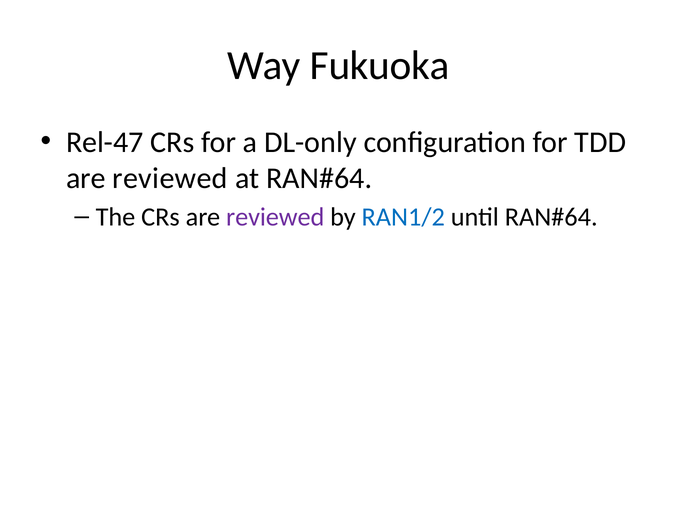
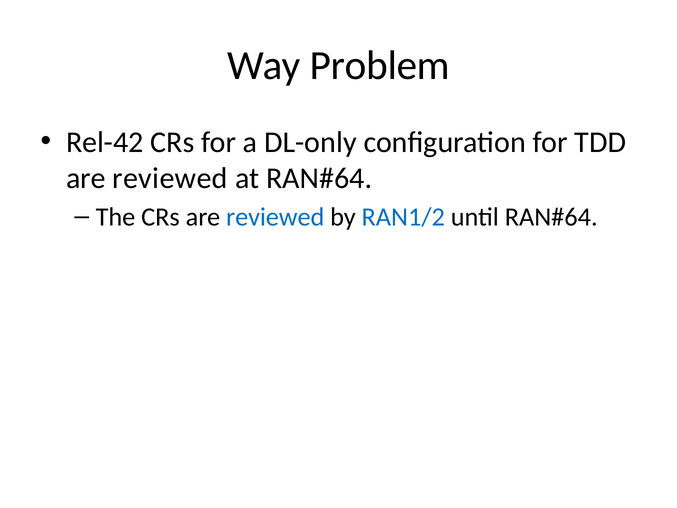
Fukuoka: Fukuoka -> Problem
Rel-47: Rel-47 -> Rel-42
reviewed at (275, 217) colour: purple -> blue
